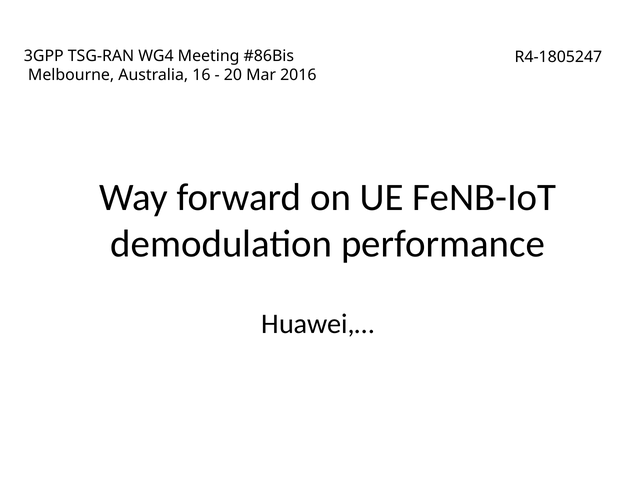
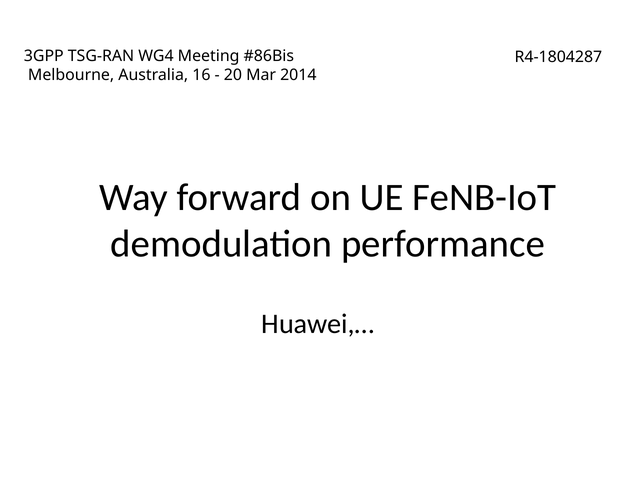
R4-1805247: R4-1805247 -> R4-1804287
2016: 2016 -> 2014
